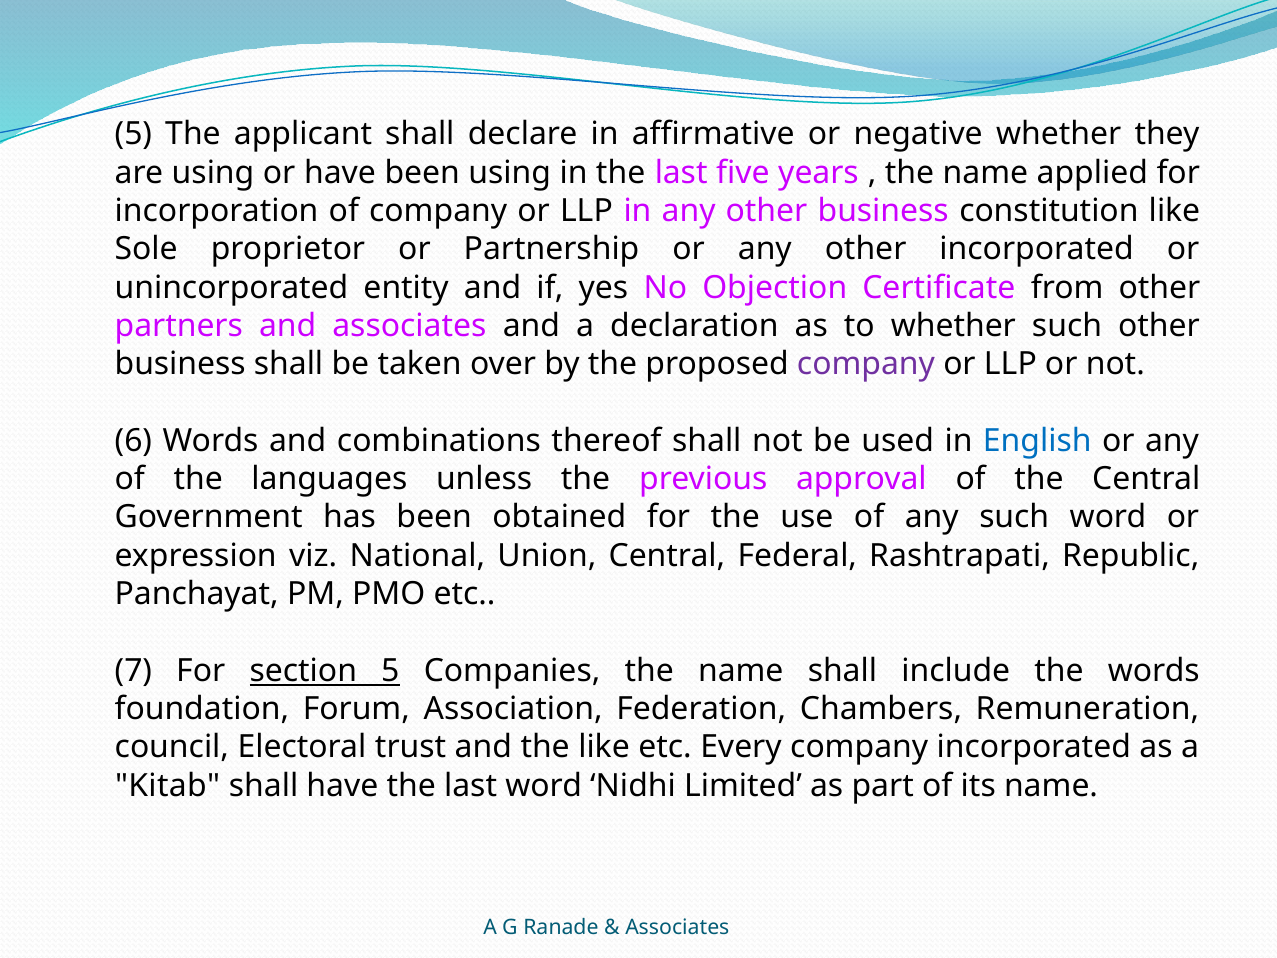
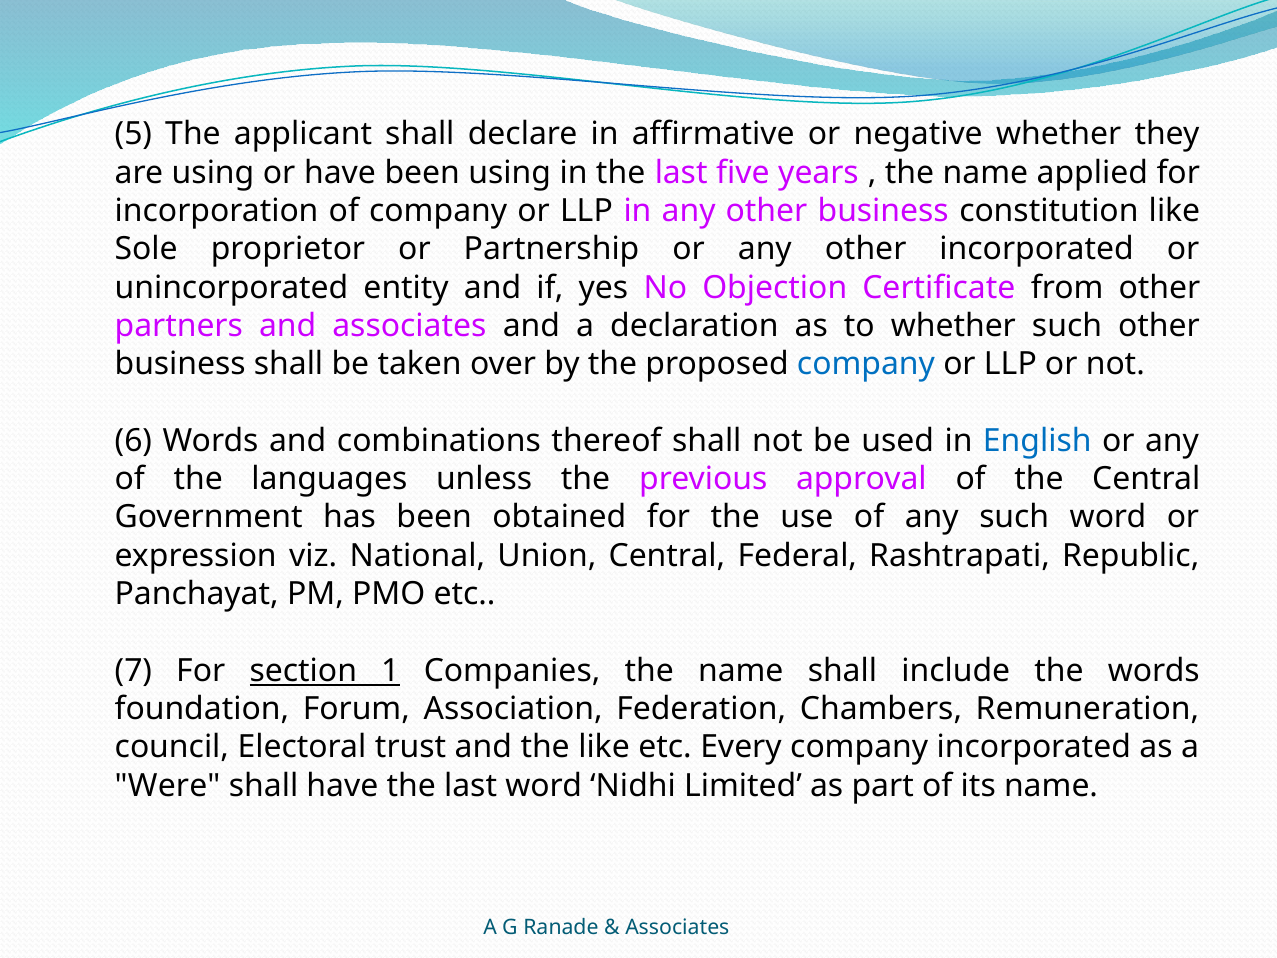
company at (866, 364) colour: purple -> blue
section 5: 5 -> 1
Kitab: Kitab -> Were
